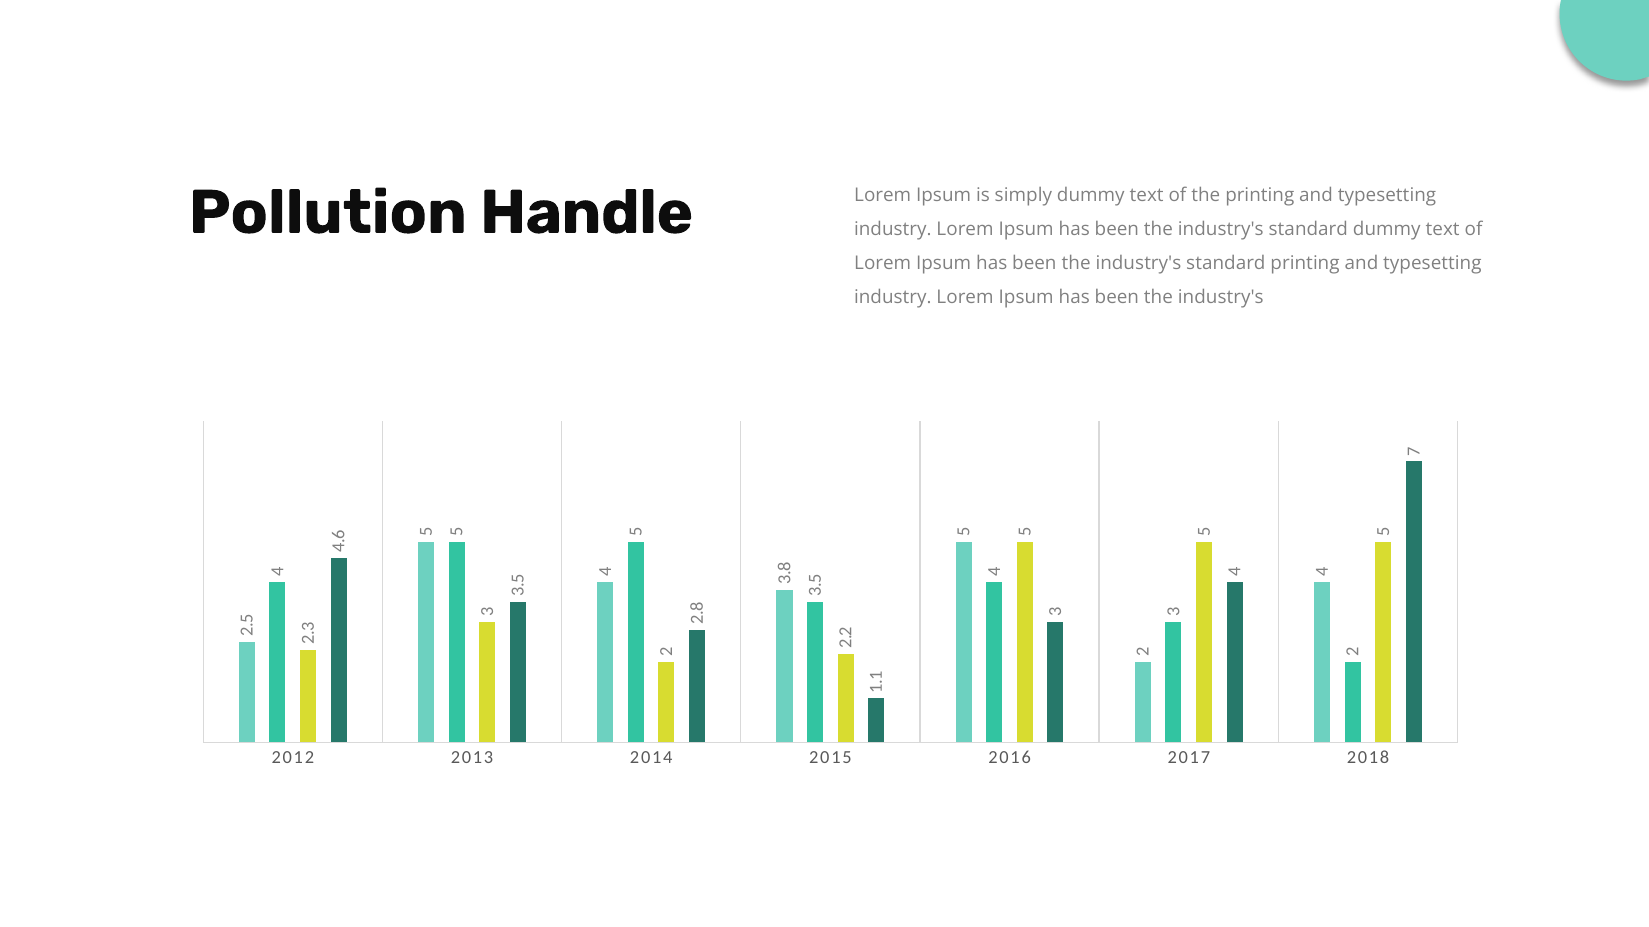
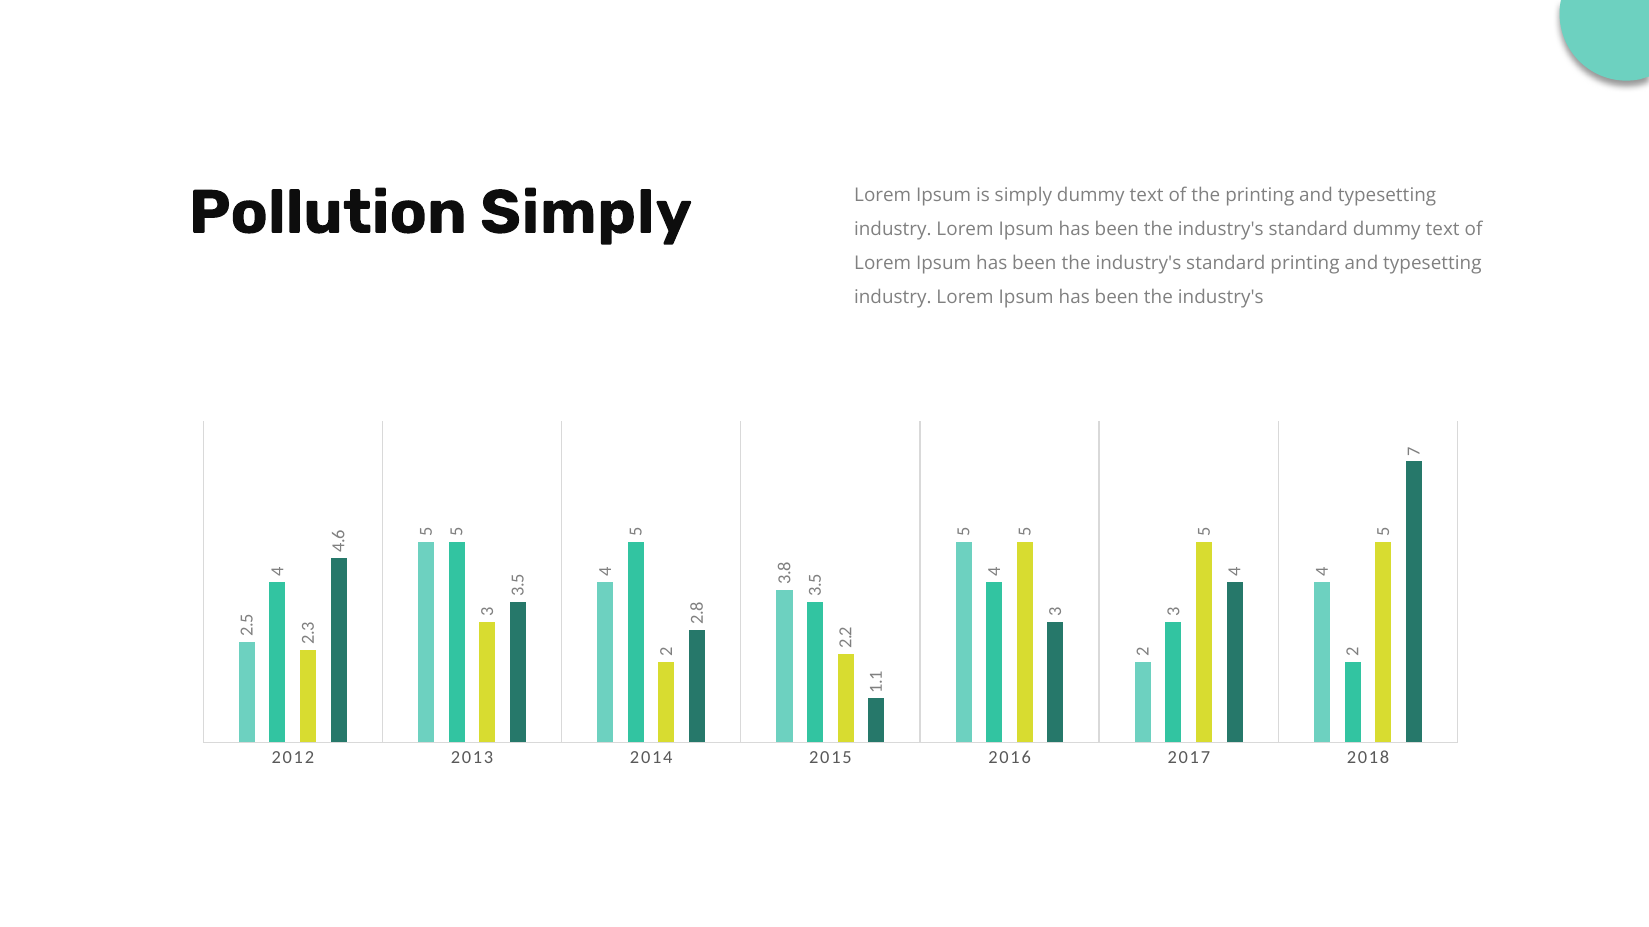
Pollution Handle: Handle -> Simply
